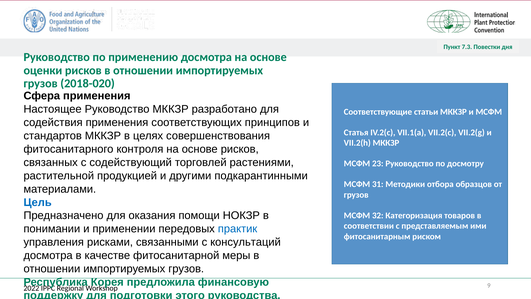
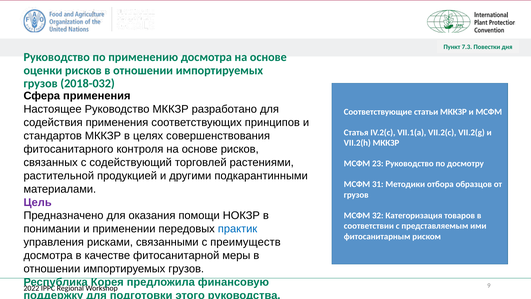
2018-020: 2018-020 -> 2018-032
Цель colour: blue -> purple
консультаций: консультаций -> преимуществ
